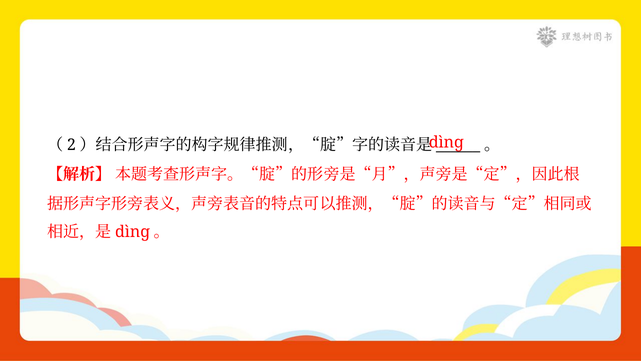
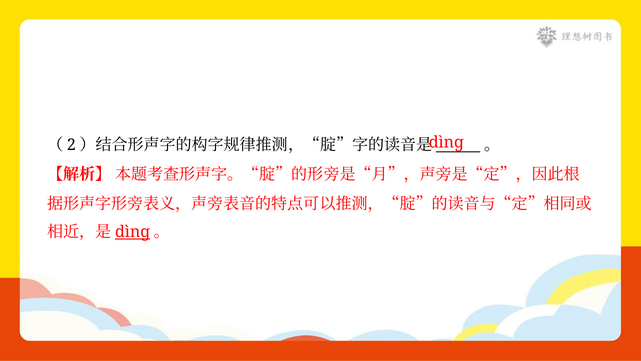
dìnɡ at (133, 232) underline: none -> present
